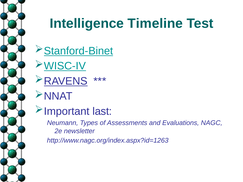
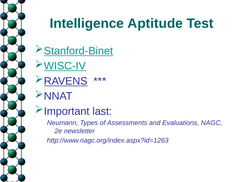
Timeline: Timeline -> Aptitude
